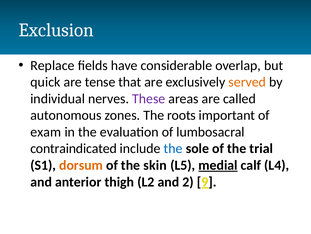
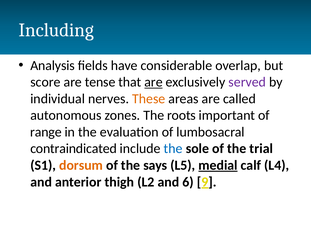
Exclusion: Exclusion -> Including
Replace: Replace -> Analysis
quick: quick -> score
are at (154, 82) underline: none -> present
served colour: orange -> purple
These colour: purple -> orange
exam: exam -> range
skin: skin -> says
2: 2 -> 6
